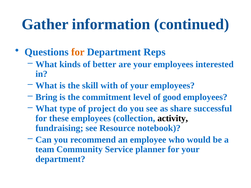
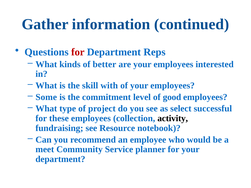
for at (78, 52) colour: orange -> red
Bring: Bring -> Some
share: share -> select
team: team -> meet
